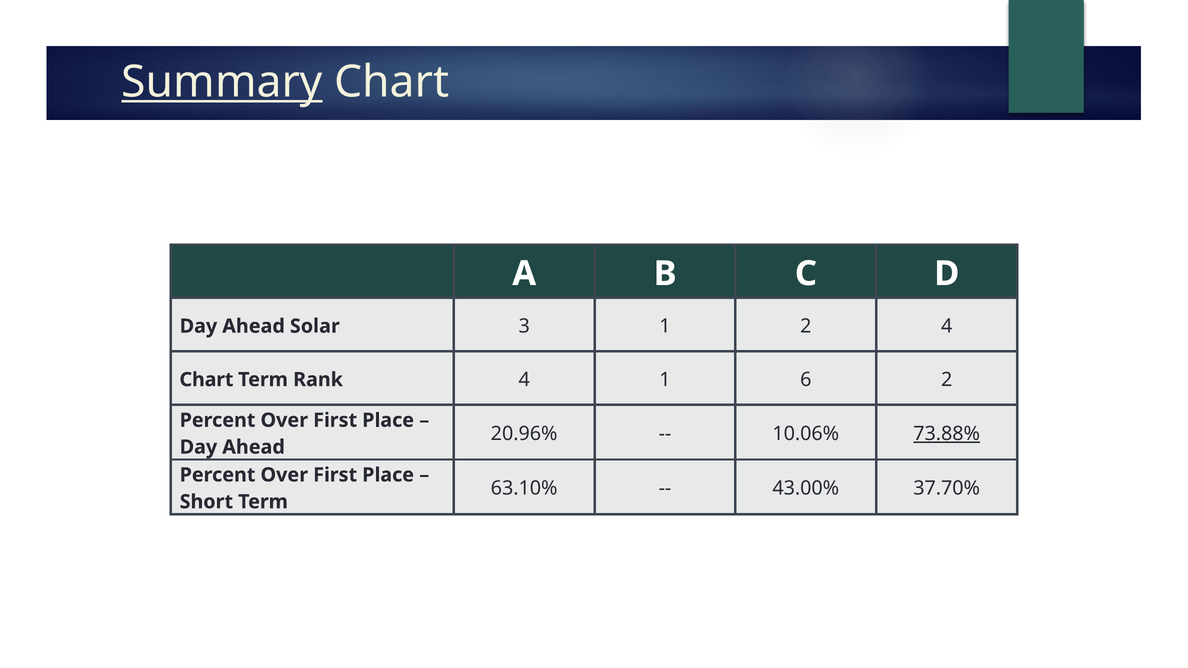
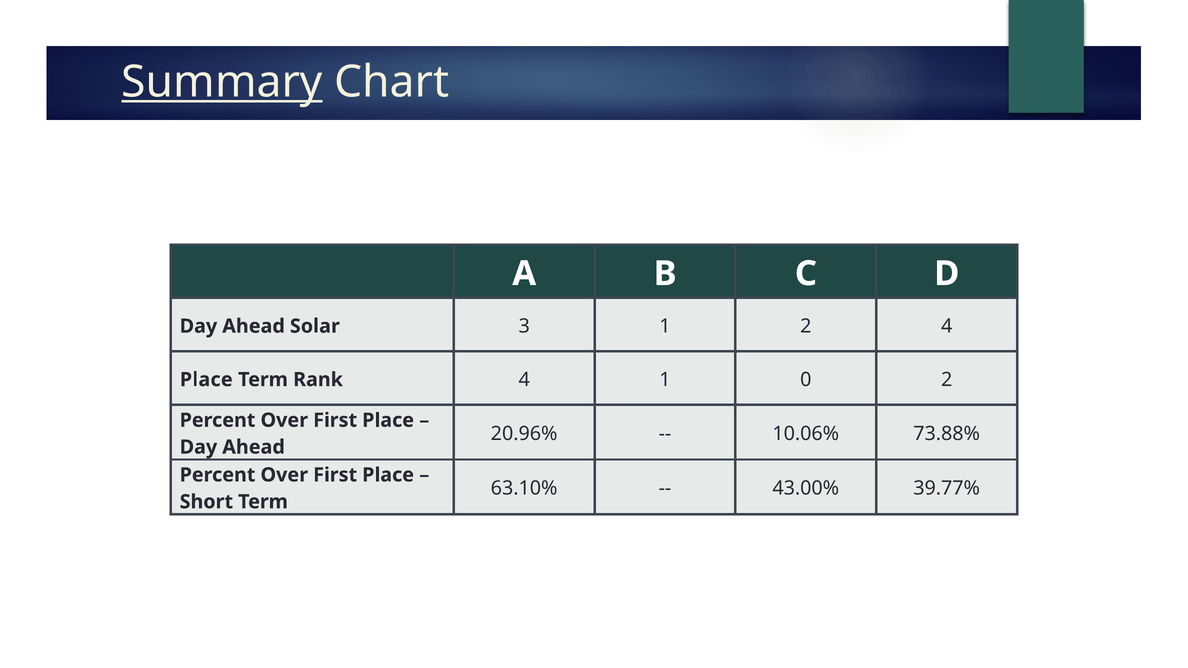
Chart at (206, 380): Chart -> Place
6: 6 -> 0
73.88% underline: present -> none
37.70%: 37.70% -> 39.77%
